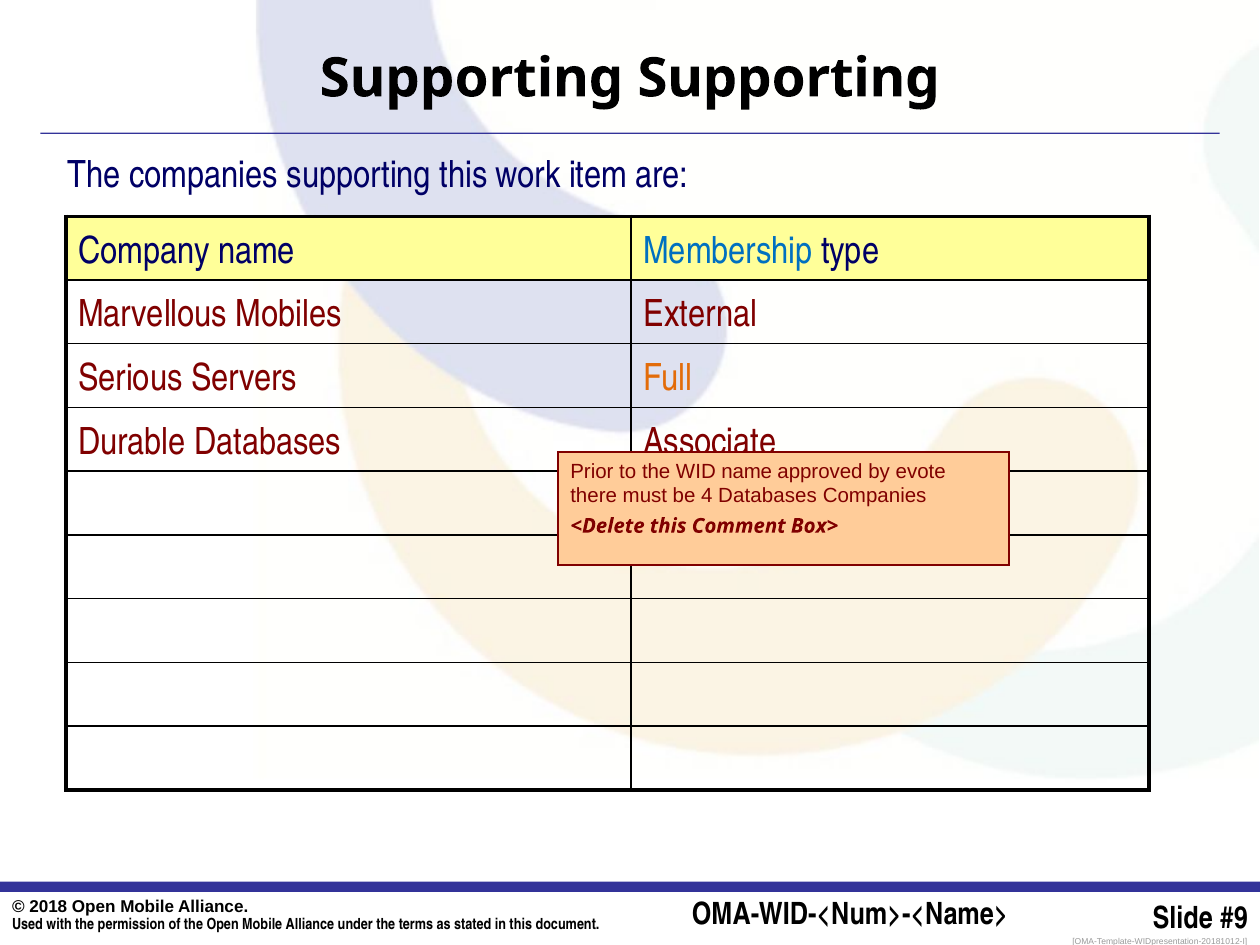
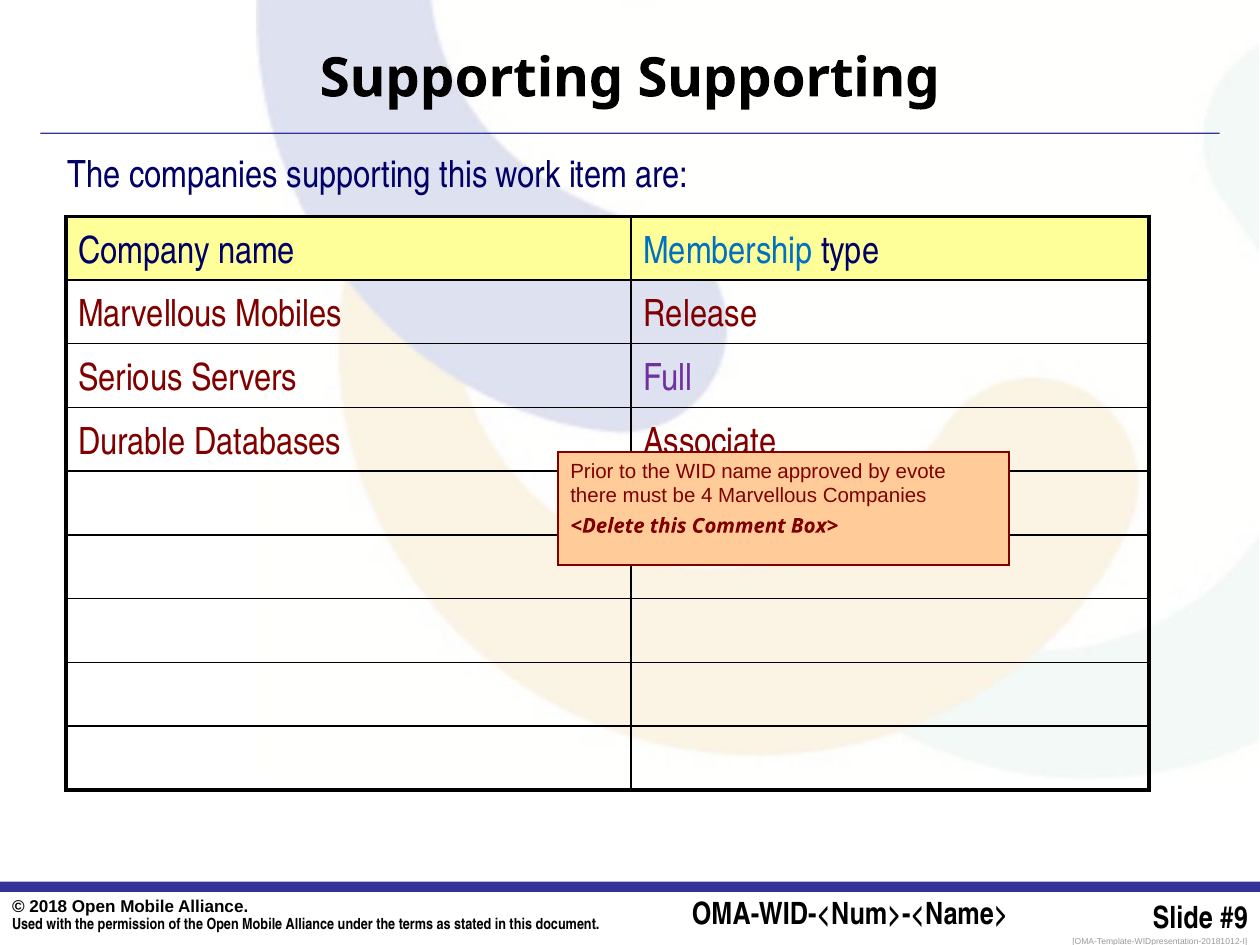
External: External -> Release
Full colour: orange -> purple
4 Databases: Databases -> Marvellous
